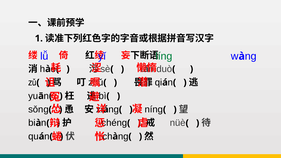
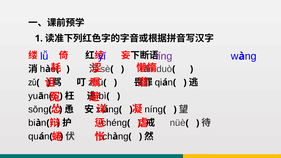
líng colour: green -> purple
